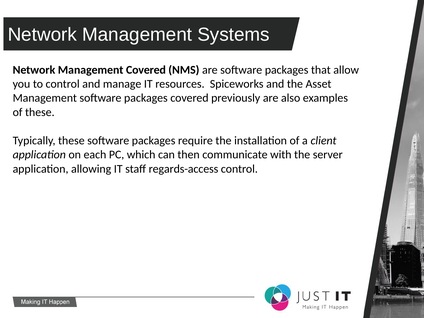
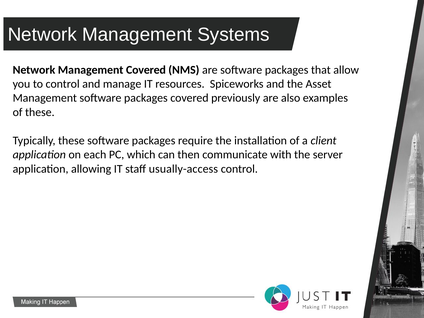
regards-access: regards-access -> usually-access
